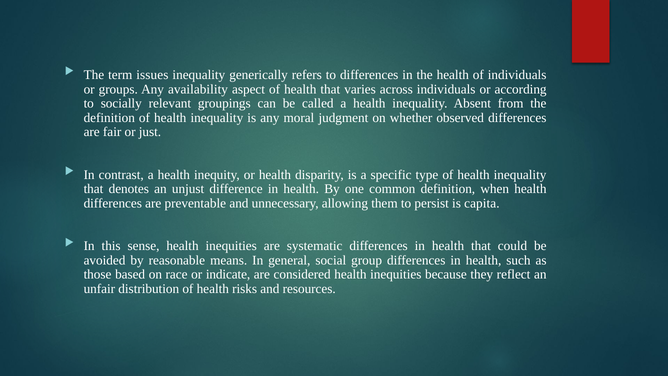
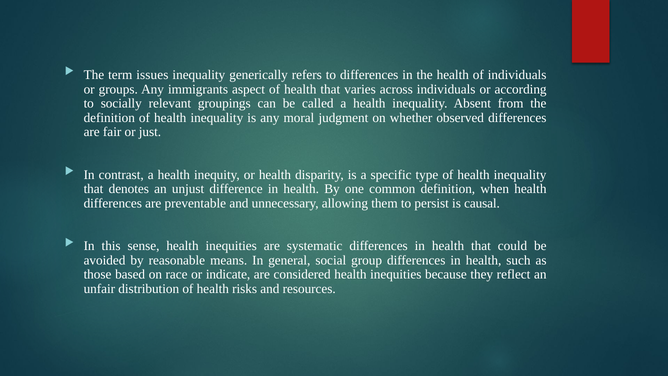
availability: availability -> immigrants
capita: capita -> causal
